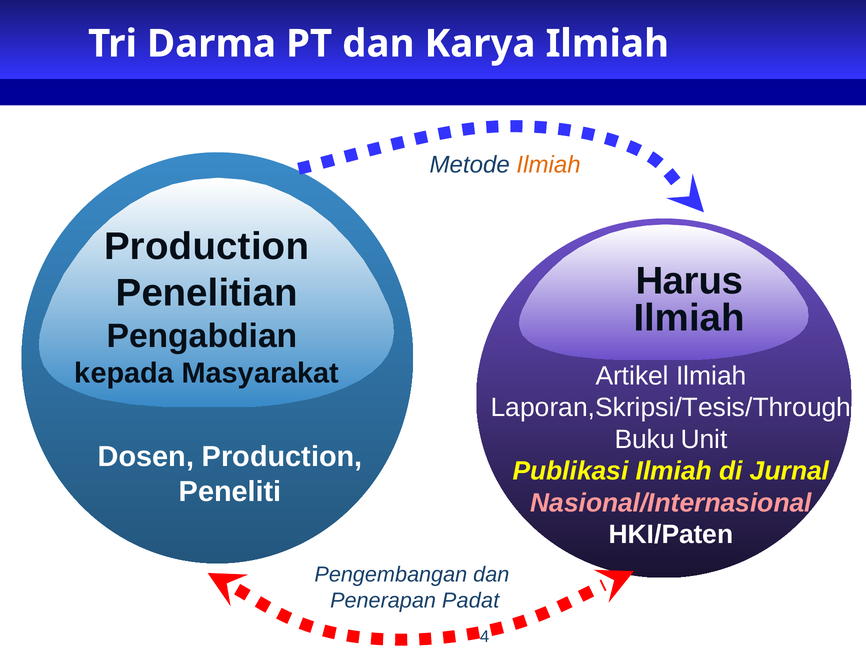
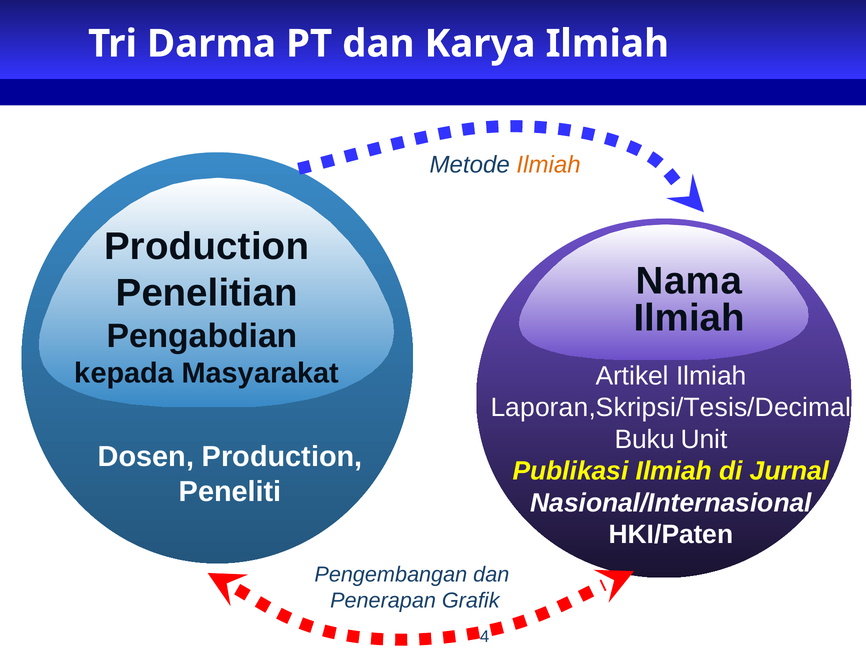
Harus: Harus -> Nama
Laporan,Skripsi/Tesis/Through: Laporan,Skripsi/Tesis/Through -> Laporan,Skripsi/Tesis/Decimal
Nasional/Internasional colour: pink -> white
Padat: Padat -> Grafik
